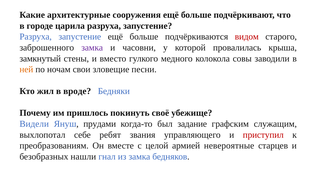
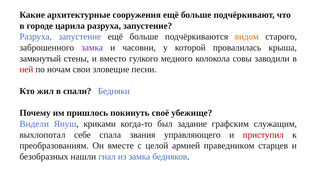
видом colour: red -> orange
ней colour: orange -> red
вроде: вроде -> спали
прудами: прудами -> криками
ребят: ребят -> спала
невероятные: невероятные -> праведником
